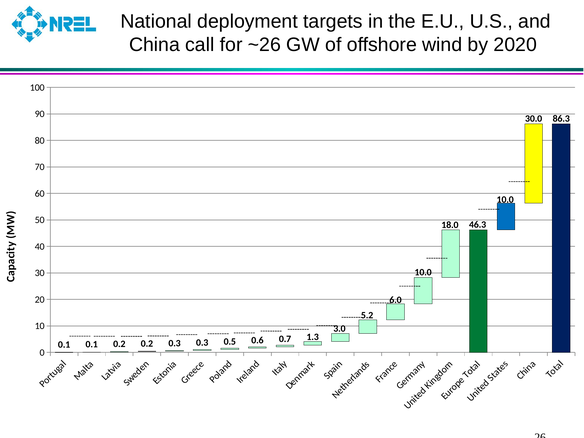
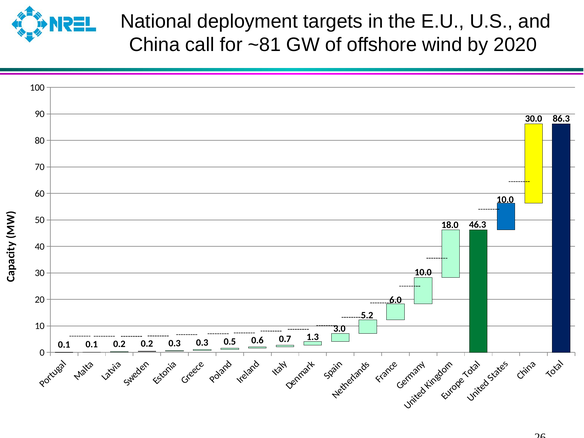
~26: ~26 -> ~81
